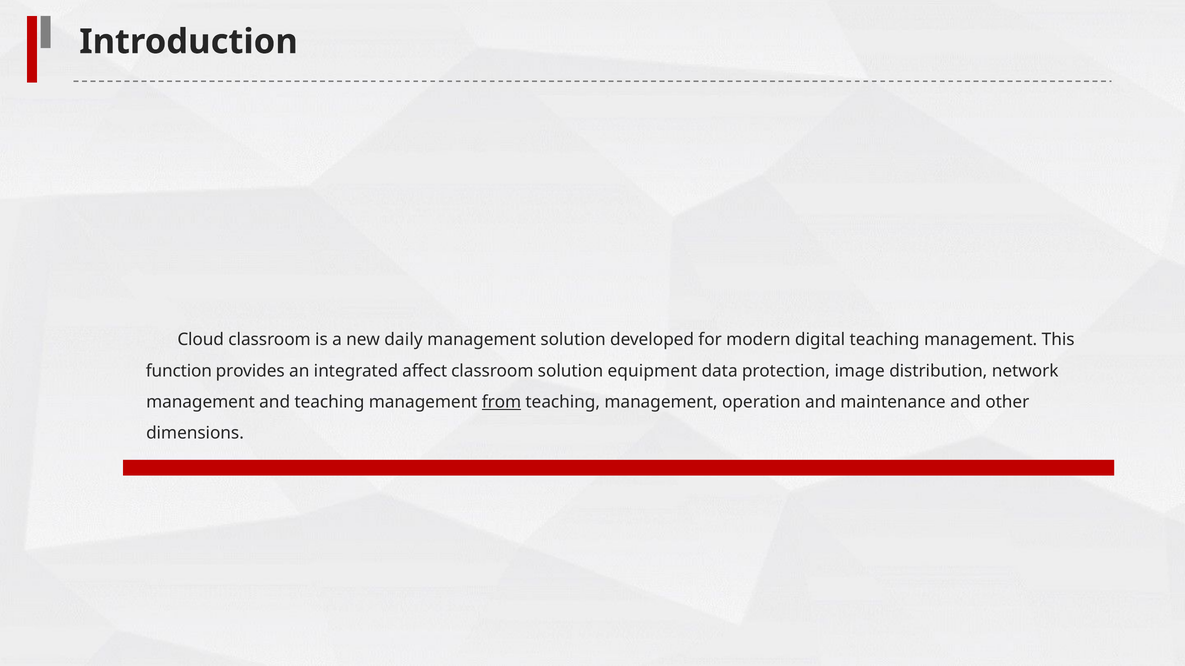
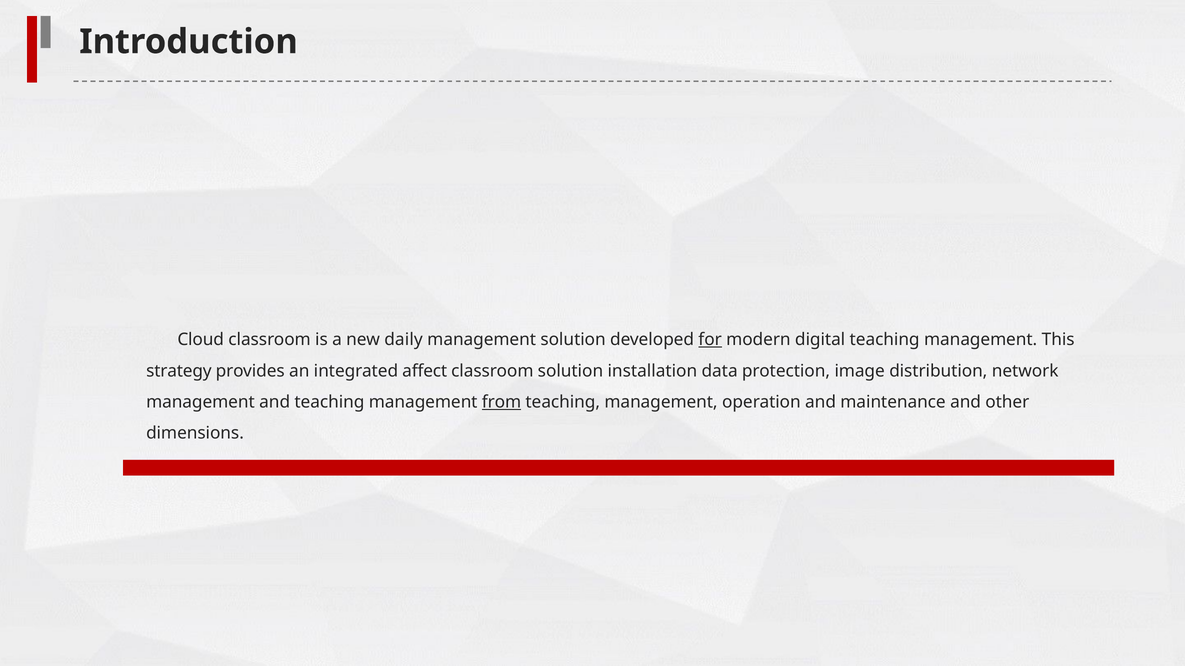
for underline: none -> present
function: function -> strategy
equipment: equipment -> installation
